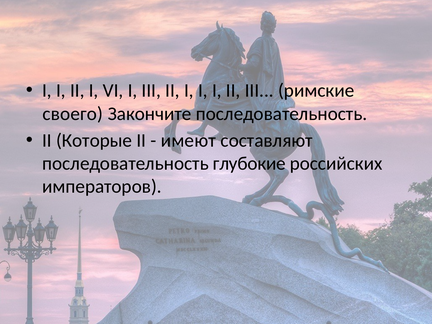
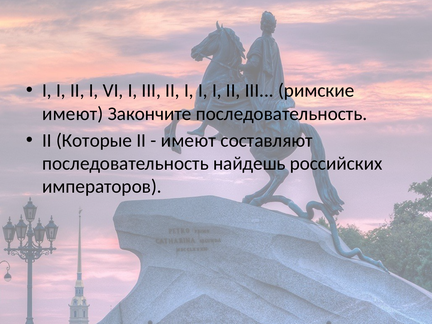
своего at (73, 114): своего -> имеют
глубокие: глубокие -> найдешь
